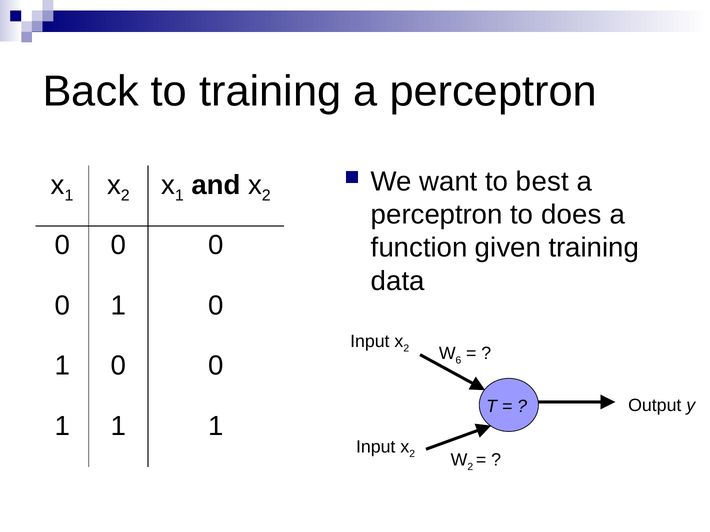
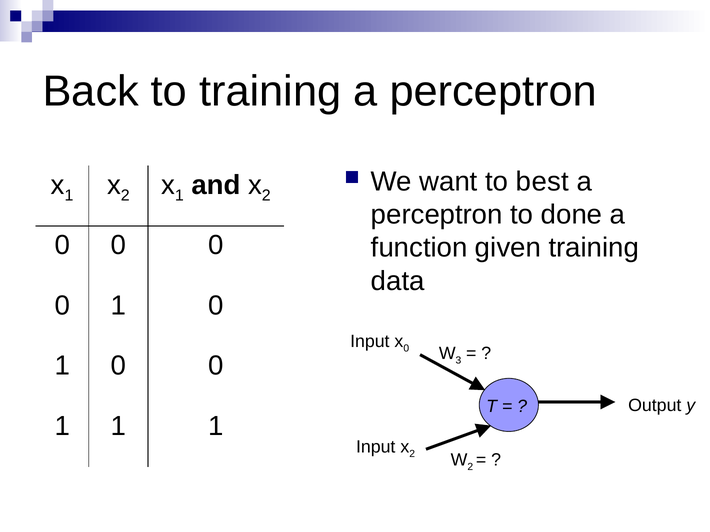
does: does -> done
2 at (406, 349): 2 -> 0
6: 6 -> 3
